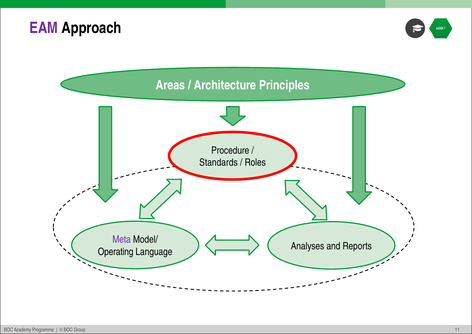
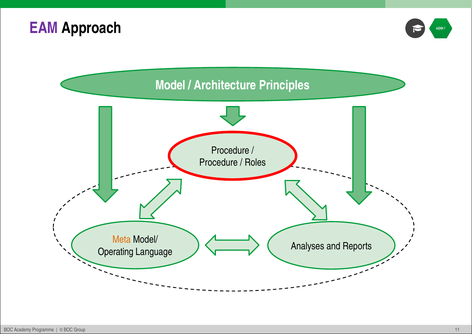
Areas: Areas -> Model
Standards at (219, 162): Standards -> Procedure
Meta colour: purple -> orange
